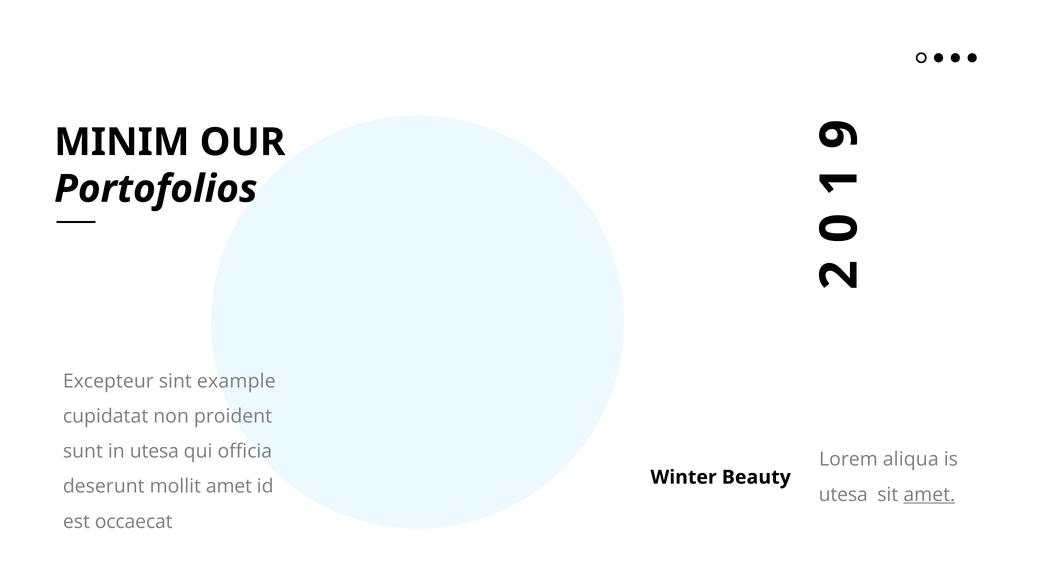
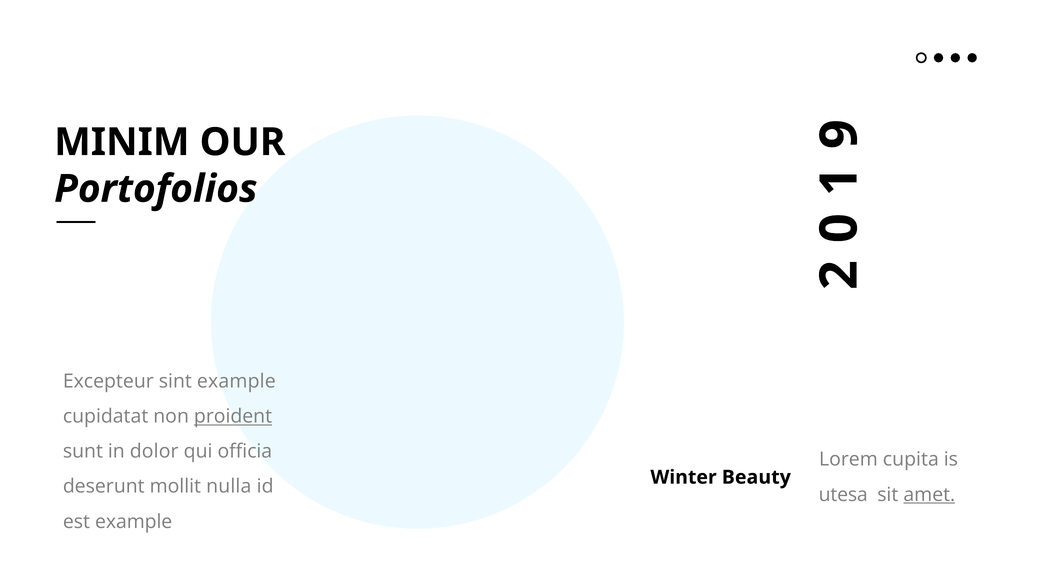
proident underline: none -> present
in utesa: utesa -> dolor
aliqua: aliqua -> cupita
mollit amet: amet -> nulla
est occaecat: occaecat -> example
